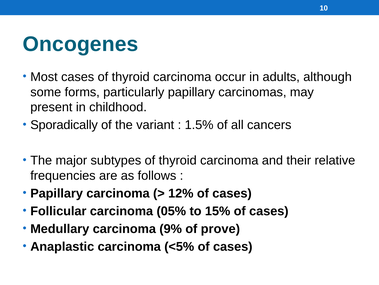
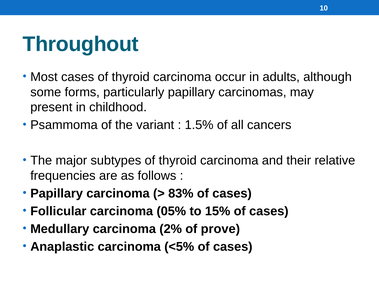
Oncogenes: Oncogenes -> Throughout
Sporadically: Sporadically -> Psammoma
12%: 12% -> 83%
9%: 9% -> 2%
